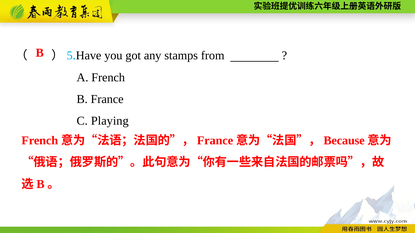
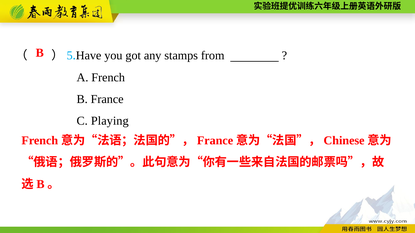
Because: Because -> Chinese
